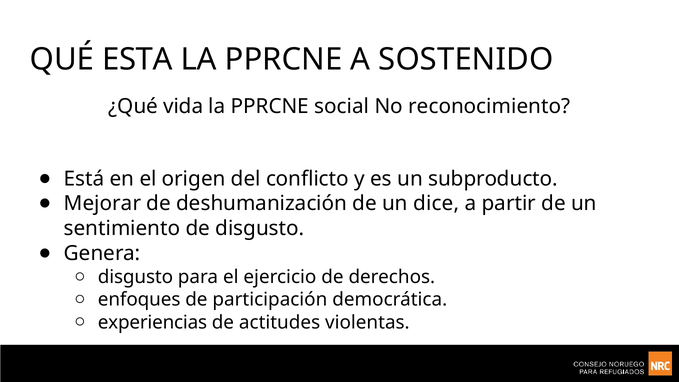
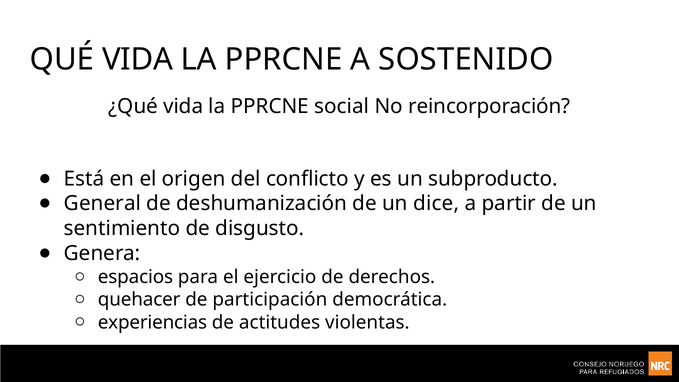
QUÉ ESTA: ESTA -> VIDA
reconocimiento: reconocimiento -> reincorporación
Mejorar: Mejorar -> General
disgusto at (135, 277): disgusto -> espacios
enfoques: enfoques -> quehacer
